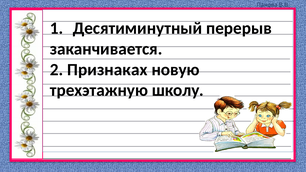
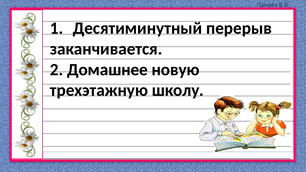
Признаках: Признаках -> Домашнее
